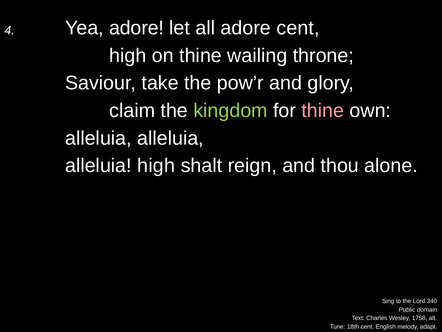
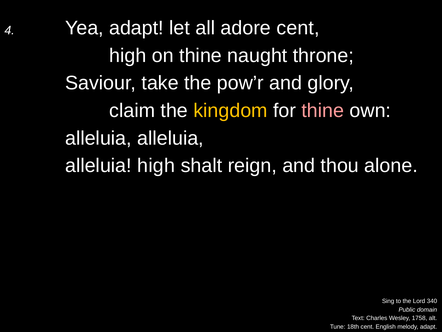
Yea adore: adore -> adapt
wailing: wailing -> naught
kingdom colour: light green -> yellow
